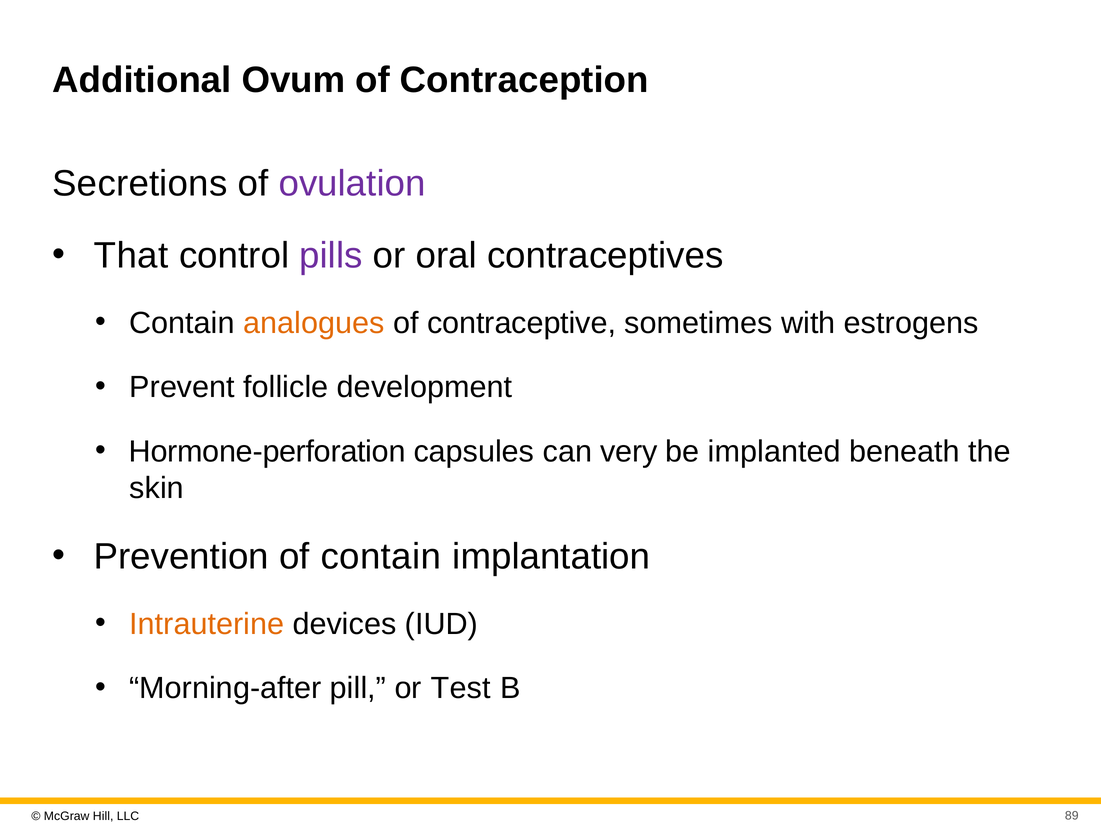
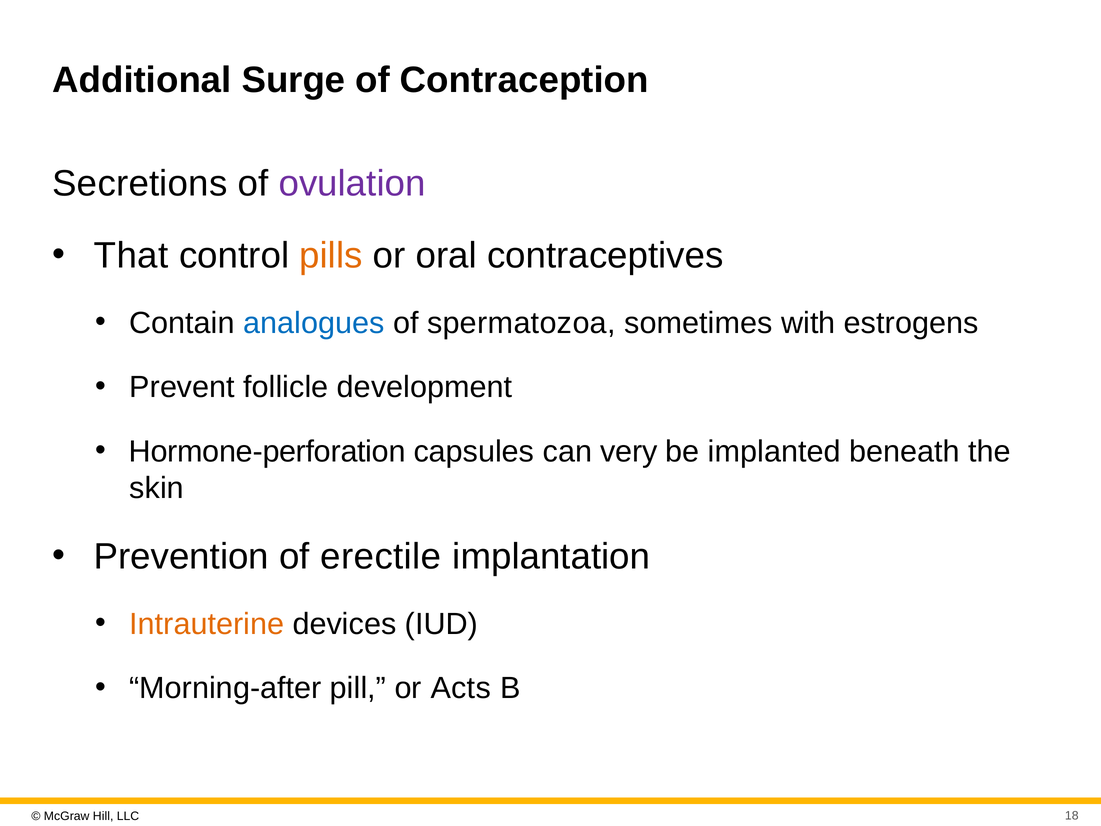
Ovum: Ovum -> Surge
pills colour: purple -> orange
analogues colour: orange -> blue
contraceptive: contraceptive -> spermatozoa
of contain: contain -> erectile
Test: Test -> Acts
89: 89 -> 18
